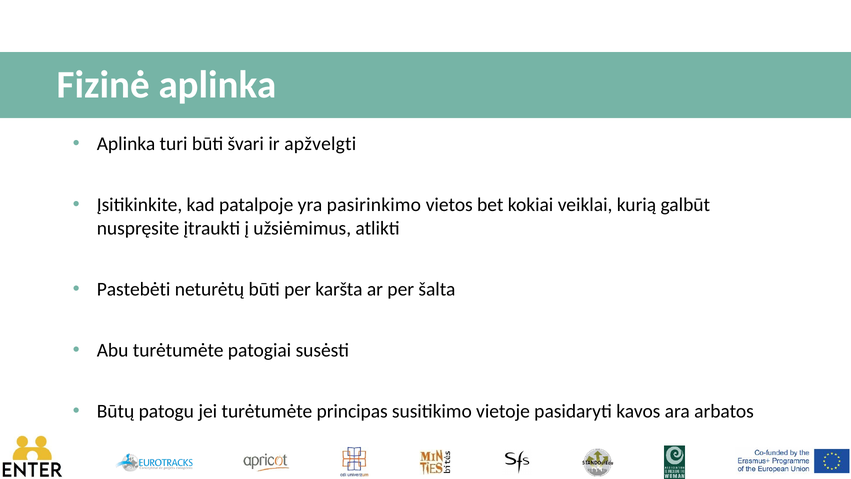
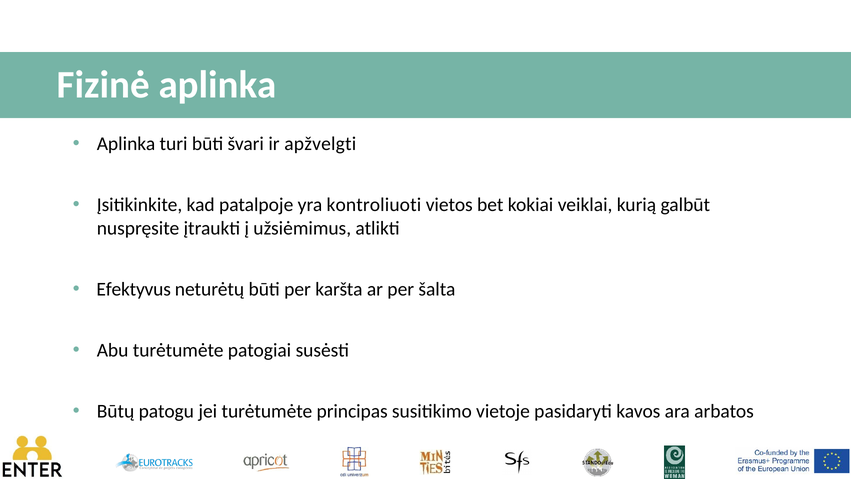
pasirinkimo: pasirinkimo -> kontroliuoti
Pastebėti: Pastebėti -> Efektyvus
